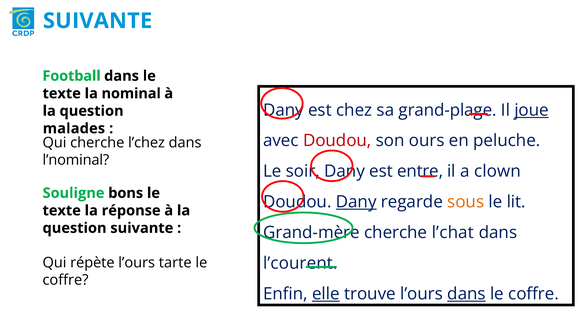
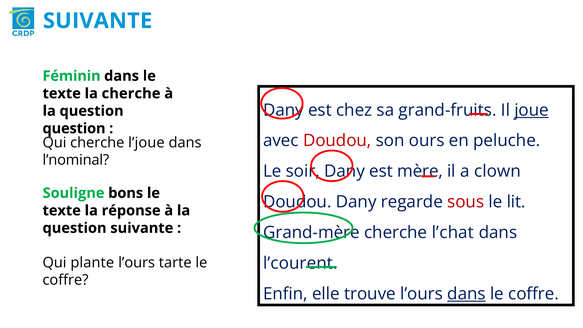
Football: Football -> Féminin
la nominal: nominal -> cherche
grand-plage: grand-plage -> grand-fruits
malades at (74, 128): malades -> question
l’chez: l’chez -> l’joue
entre: entre -> mère
Dany at (356, 202) underline: present -> none
sous colour: orange -> red
répète: répète -> plante
elle underline: present -> none
